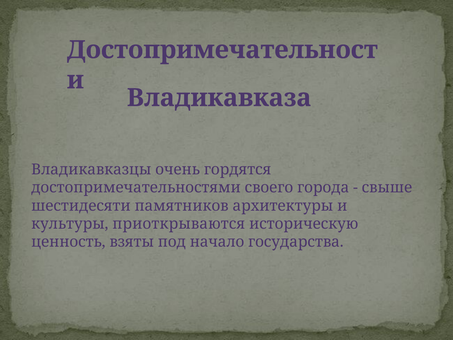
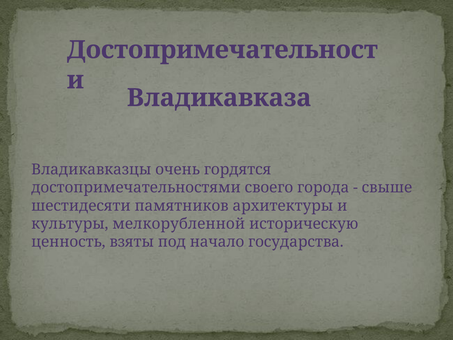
приоткрываются: приоткрываются -> мелкорубленной
